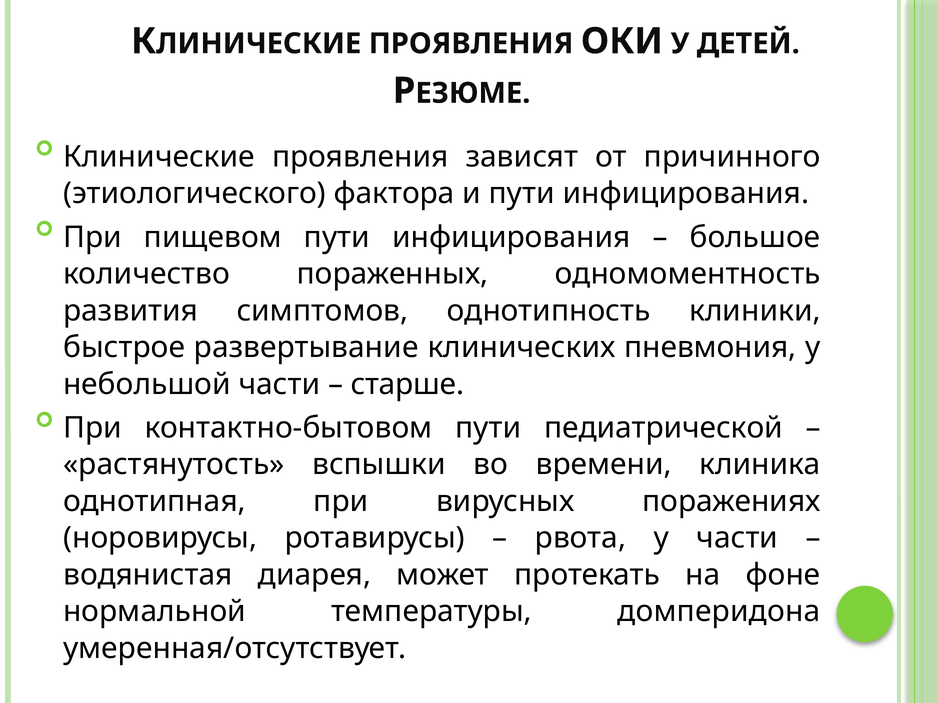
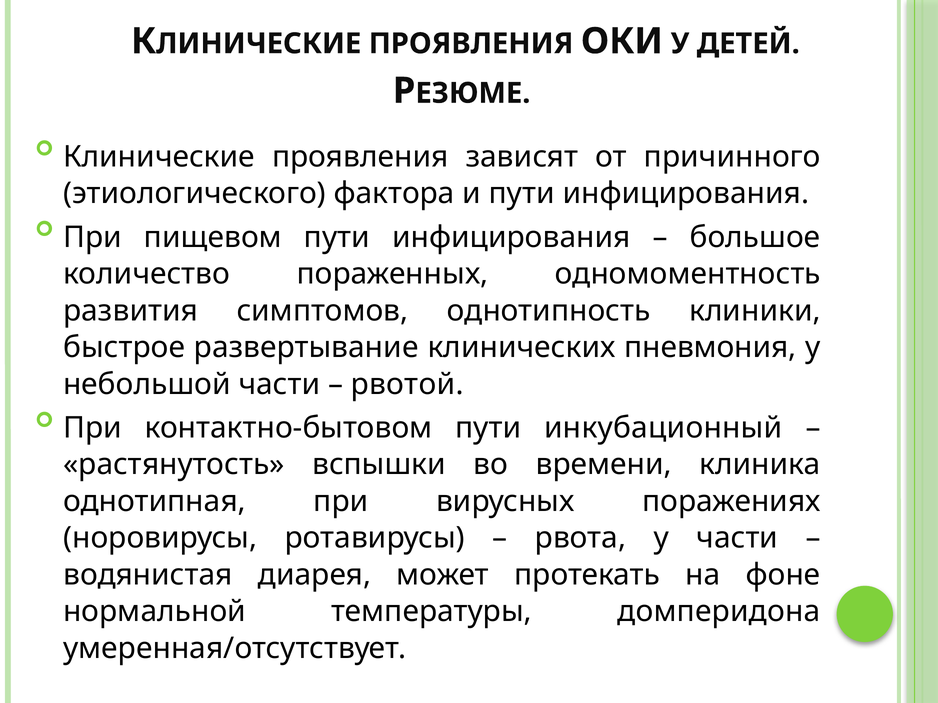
старше: старше -> рвотой
педиатрической: педиатрической -> инкубационный
